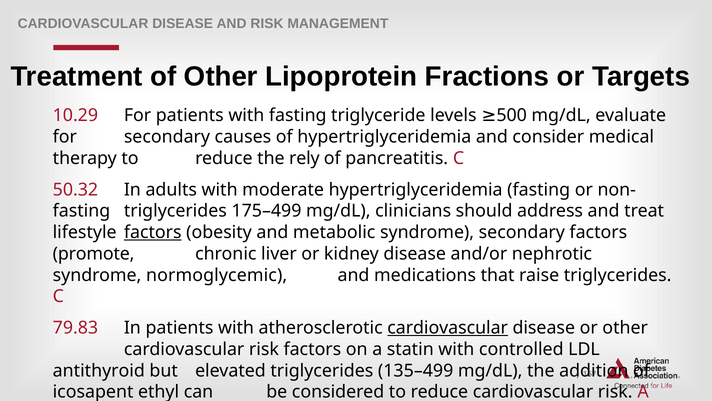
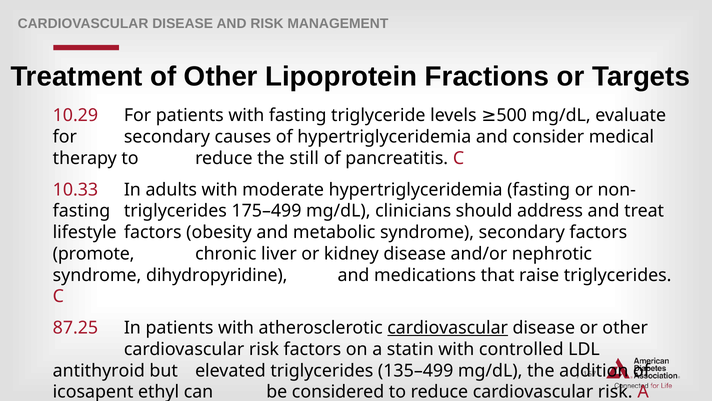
rely: rely -> still
50.32: 50.32 -> 10.33
factors at (153, 232) underline: present -> none
normoglycemic: normoglycemic -> dihydropyridine
79.83: 79.83 -> 87.25
